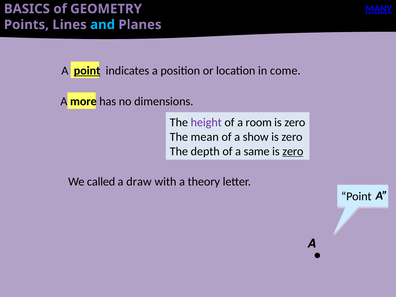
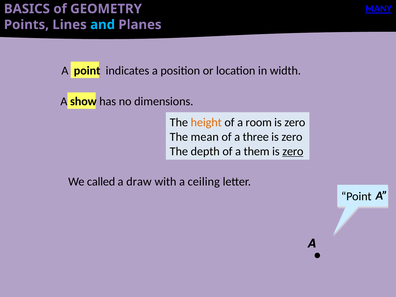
point at (87, 71) underline: present -> none
come: come -> width
more: more -> show
height colour: purple -> orange
show: show -> three
same: same -> them
theory: theory -> ceiling
